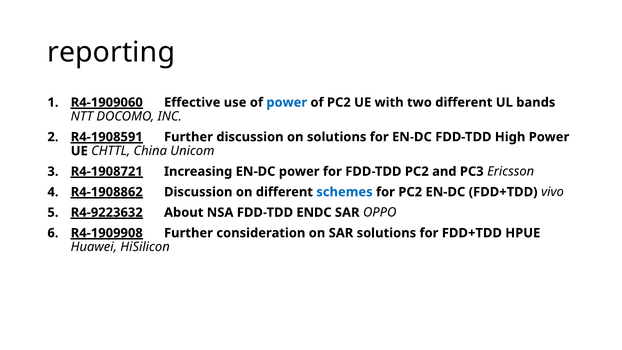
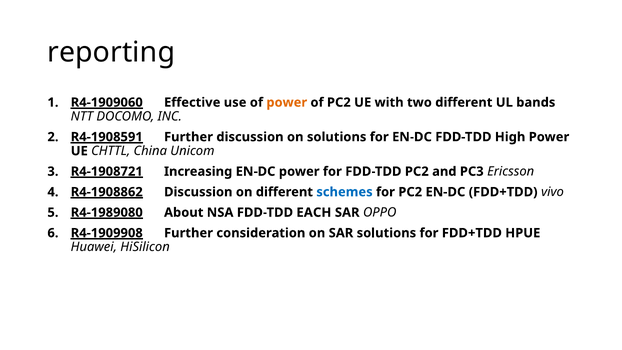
power at (287, 102) colour: blue -> orange
R4-9223632: R4-9223632 -> R4-1989080
ENDC: ENDC -> EACH
